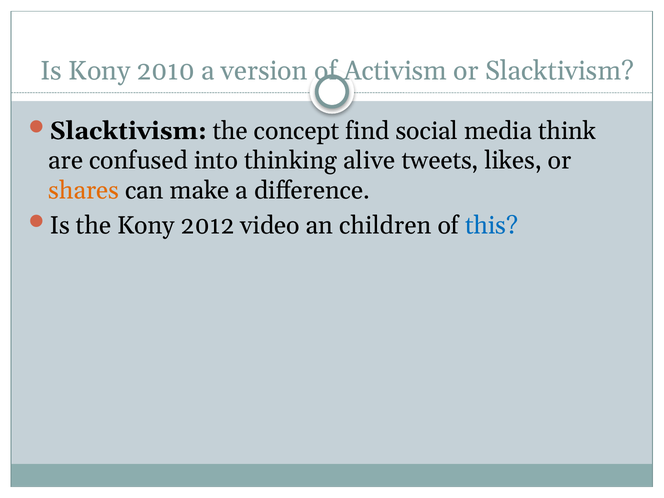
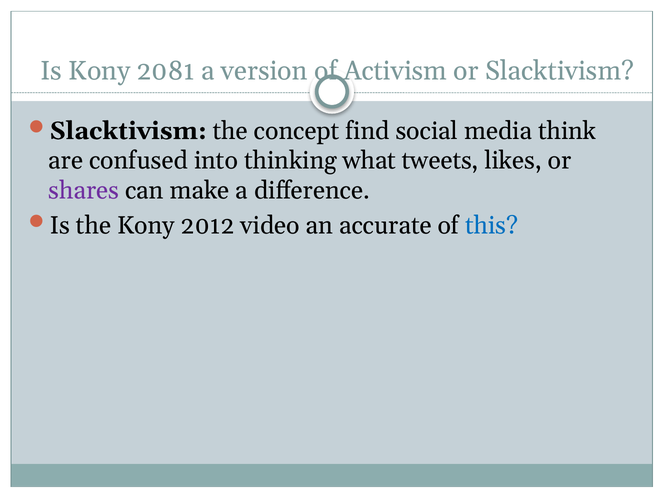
2010: 2010 -> 2081
alive: alive -> what
shares colour: orange -> purple
children: children -> accurate
